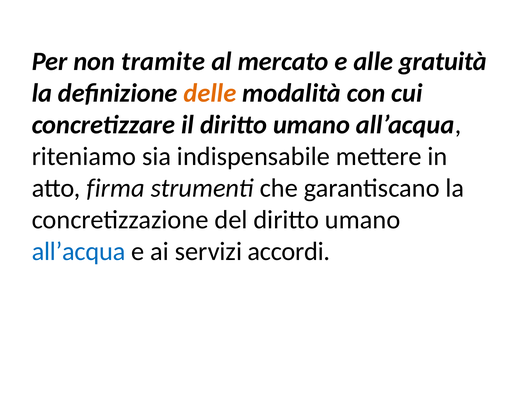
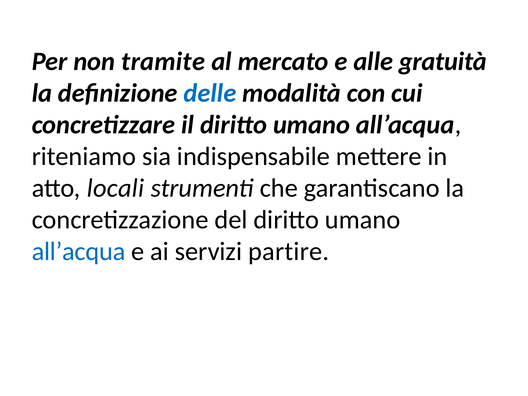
delle colour: orange -> blue
firma: firma -> locali
accordi: accordi -> partire
